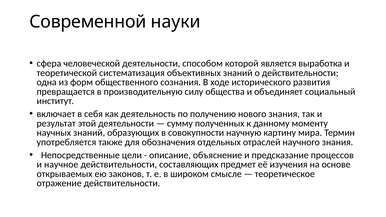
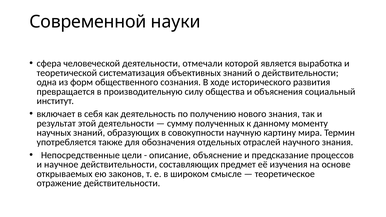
способом: способом -> отмечали
объединяет: объединяет -> объяснения
